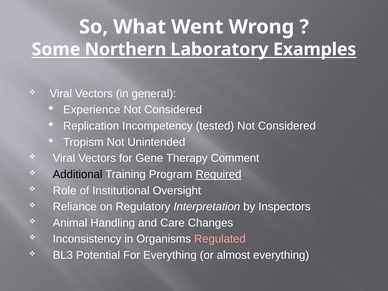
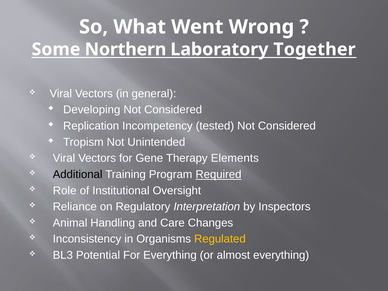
Examples: Examples -> Together
Experience: Experience -> Developing
Comment: Comment -> Elements
Regulated colour: pink -> yellow
